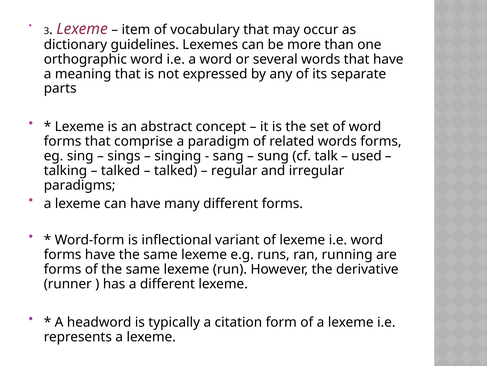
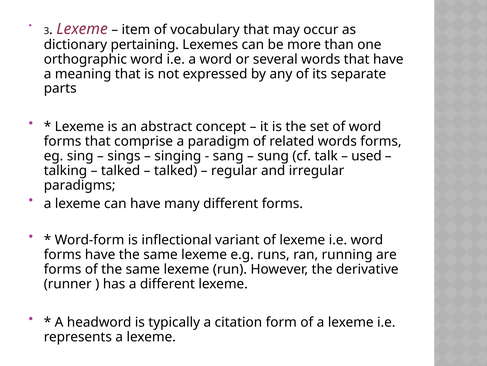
guidelines: guidelines -> pertaining
